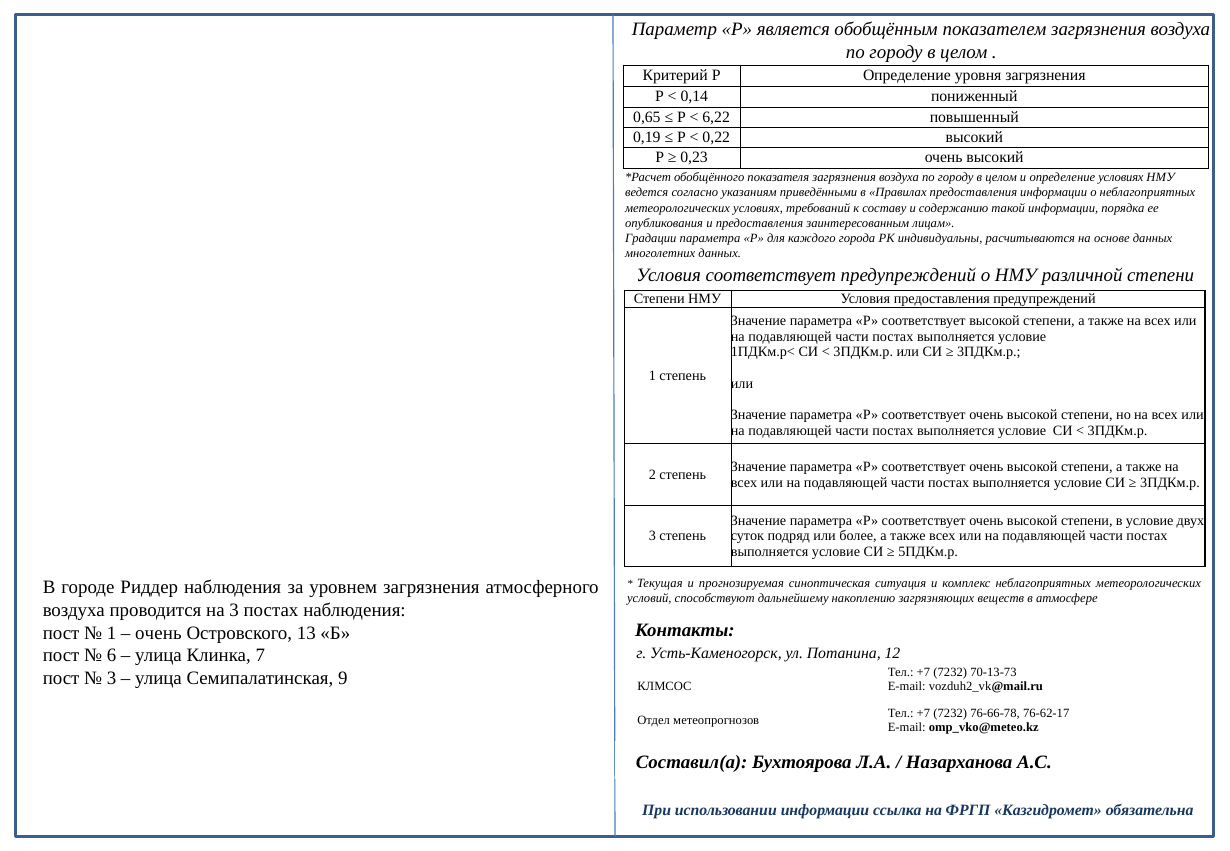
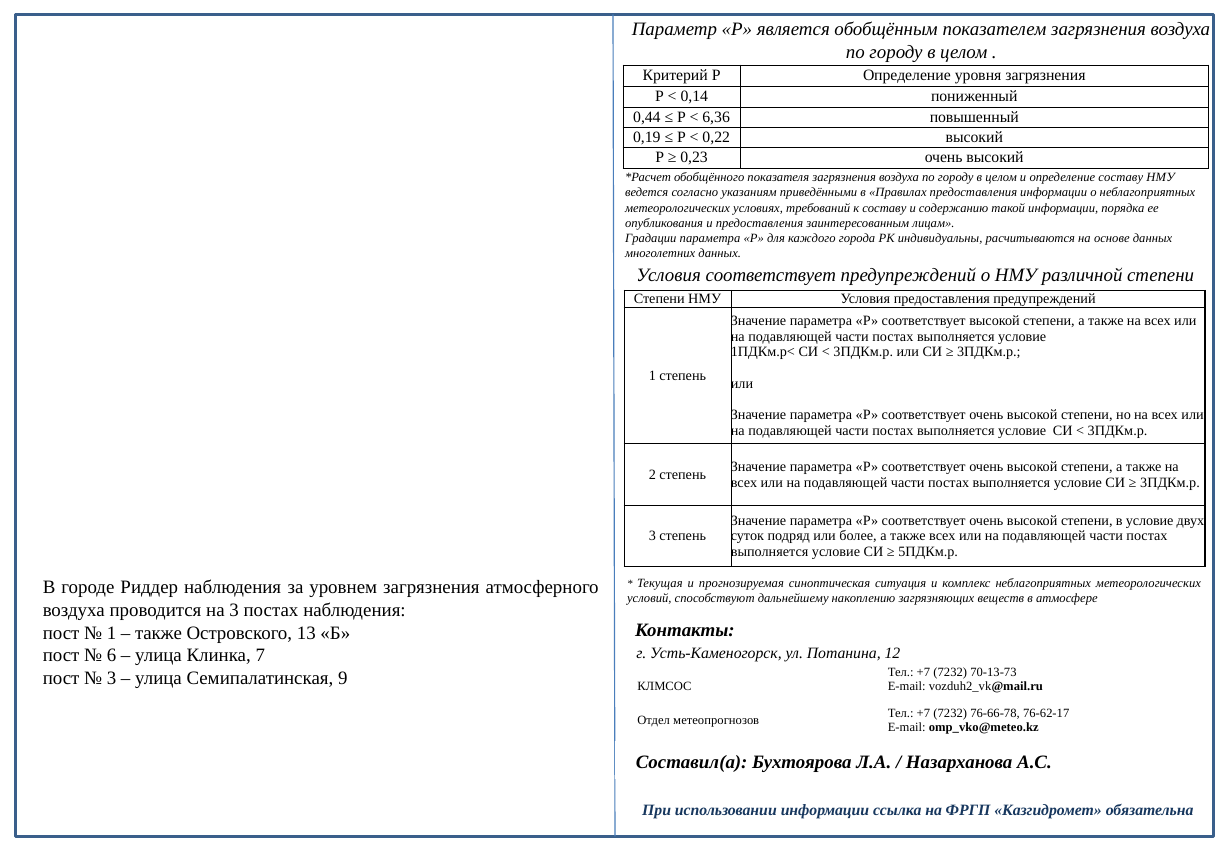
0,65: 0,65 -> 0,44
6,22: 6,22 -> 6,36
определение условиях: условиях -> составу
очень at (158, 633): очень -> также
